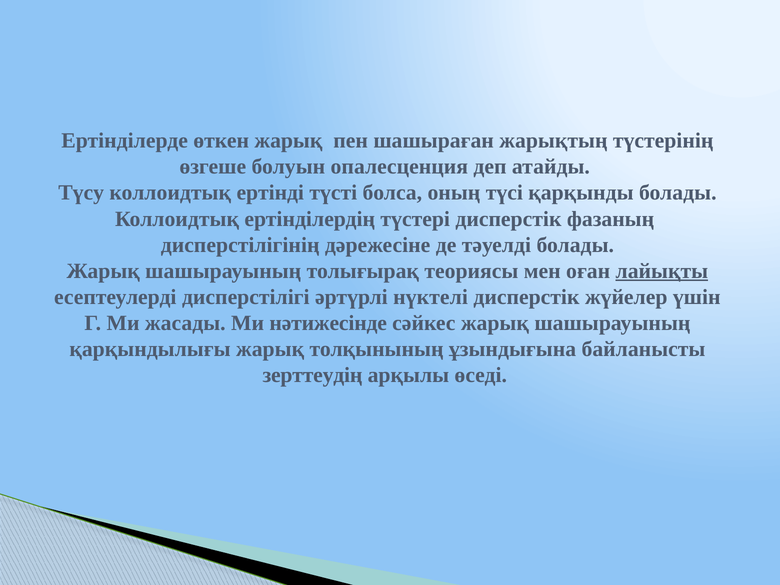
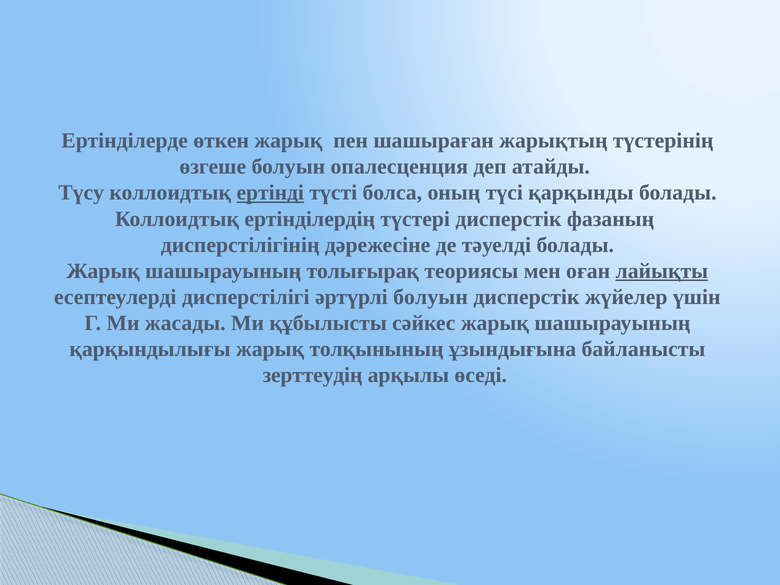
ертінді underline: none -> present
әртүрлі нүктелі: нүктелі -> болуын
нәтижесінде: нәтижесінде -> құбылысты
